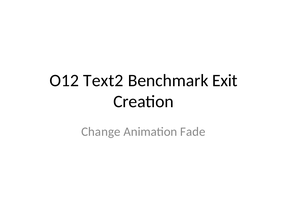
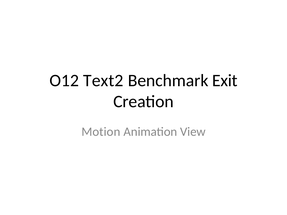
Change: Change -> Motion
Fade: Fade -> View
